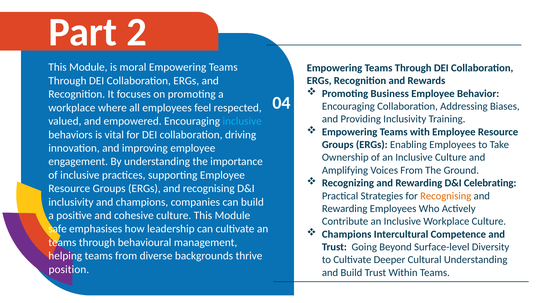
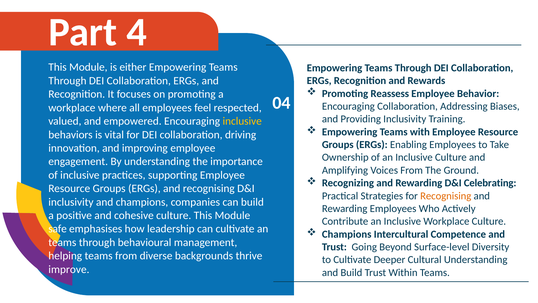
2: 2 -> 4
moral: moral -> either
Business: Business -> Reassess
inclusive at (242, 121) colour: light blue -> yellow
position: position -> improve
